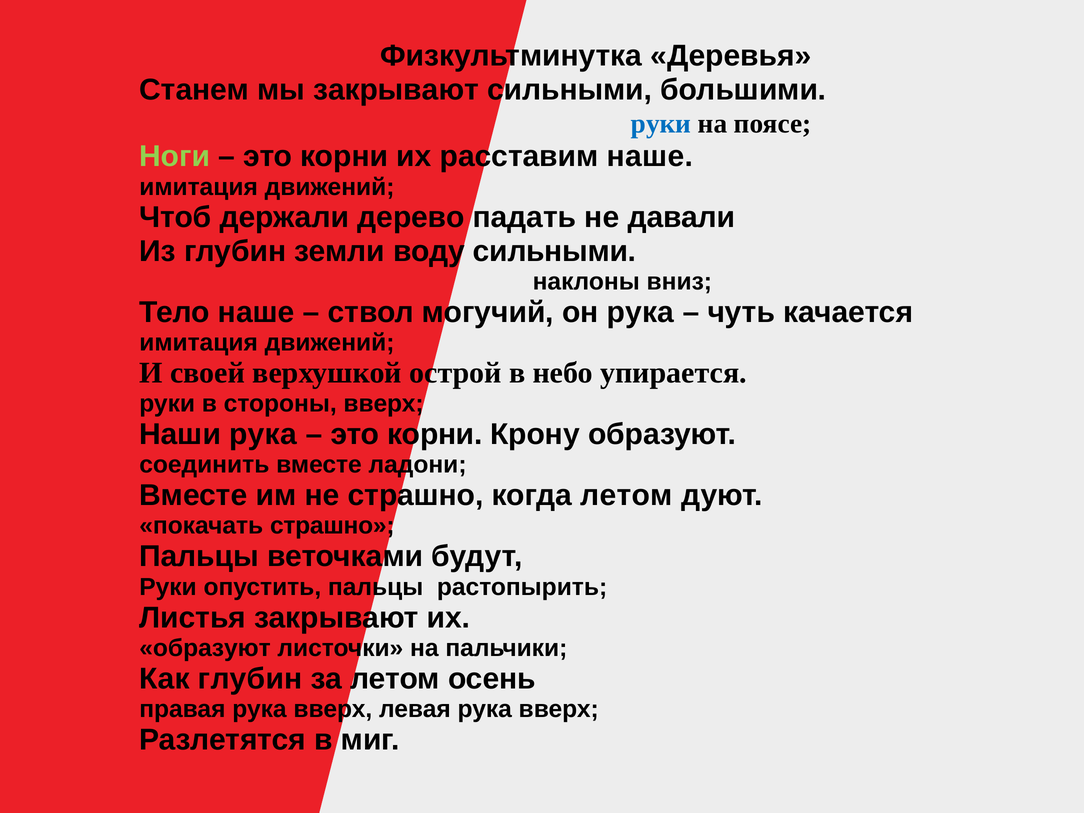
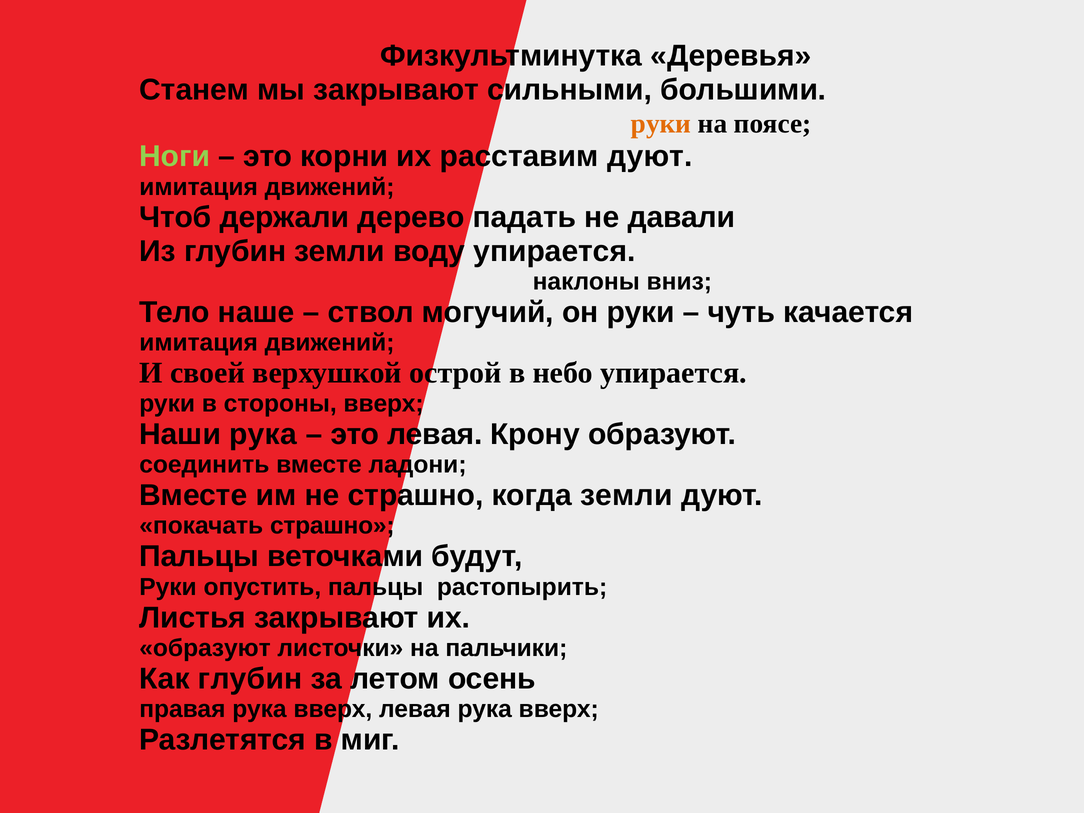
руки at (661, 124) colour: blue -> orange
расставим наше: наше -> дуют
воду сильными: сильными -> упирается
он рука: рука -> руки
корни at (435, 434): корни -> левая
когда летом: летом -> земли
